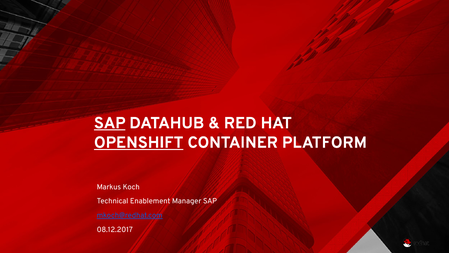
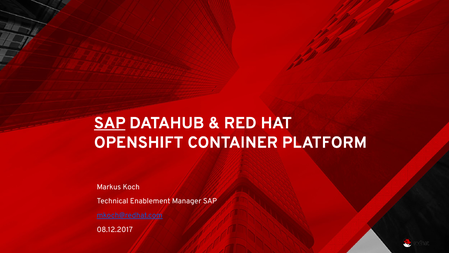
OPENSHIFT underline: present -> none
